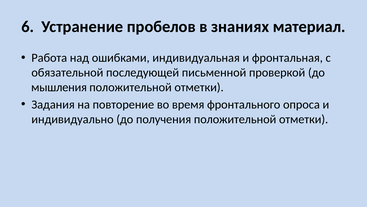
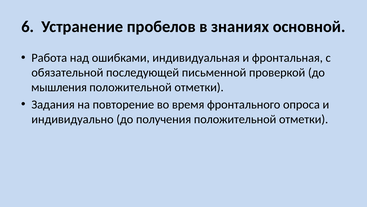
материал: материал -> основной
